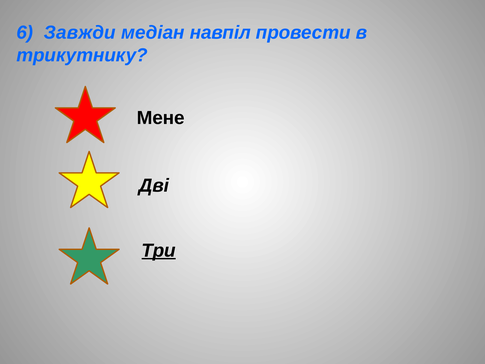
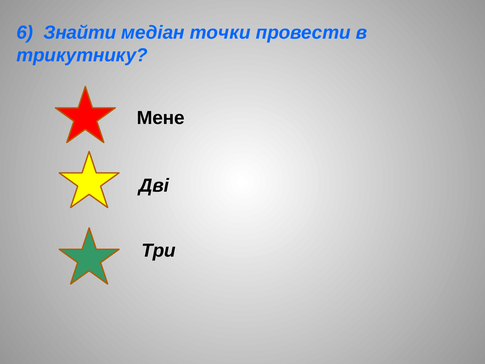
Завжди: Завжди -> Знайти
навпіл: навпіл -> точки
Три underline: present -> none
